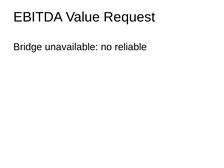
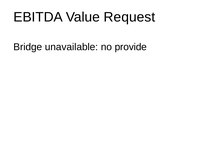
reliable: reliable -> provide
